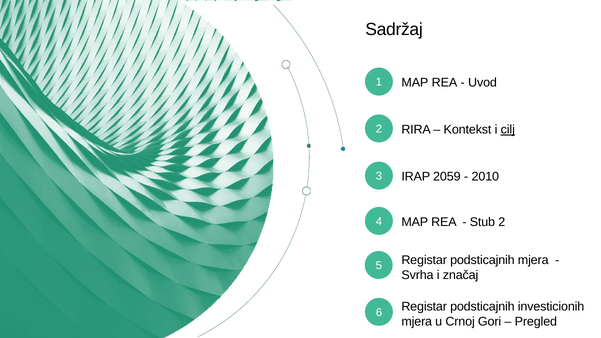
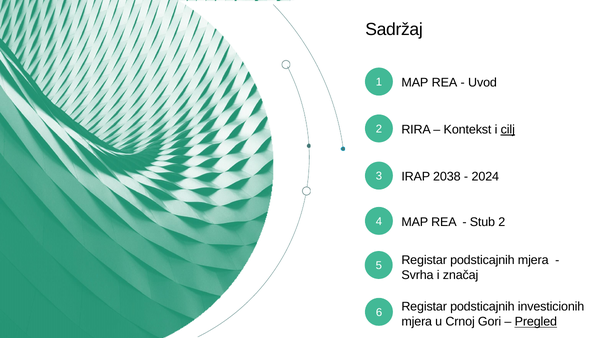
2059: 2059 -> 2038
2010: 2010 -> 2024
Pregled underline: none -> present
